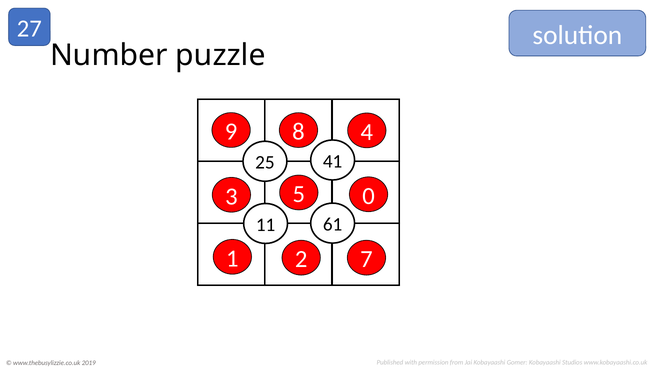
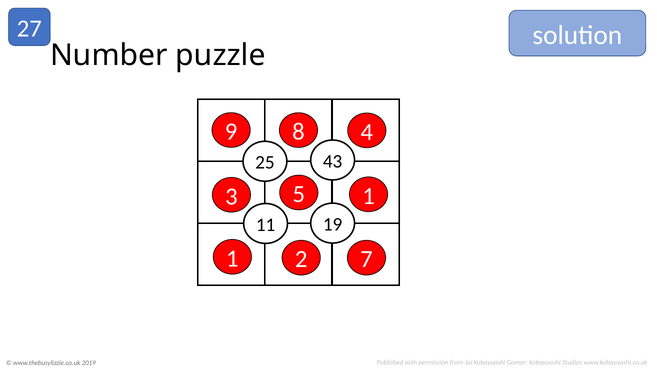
41: 41 -> 43
5 0: 0 -> 1
61: 61 -> 19
